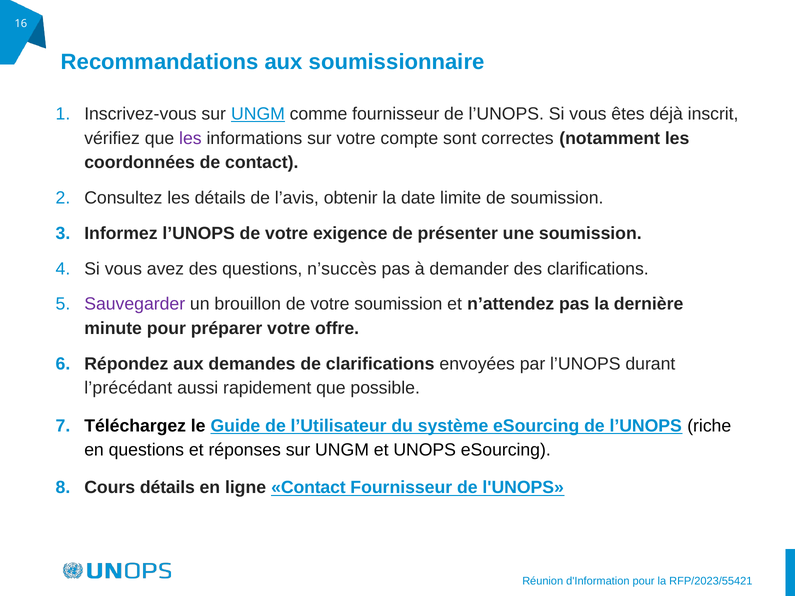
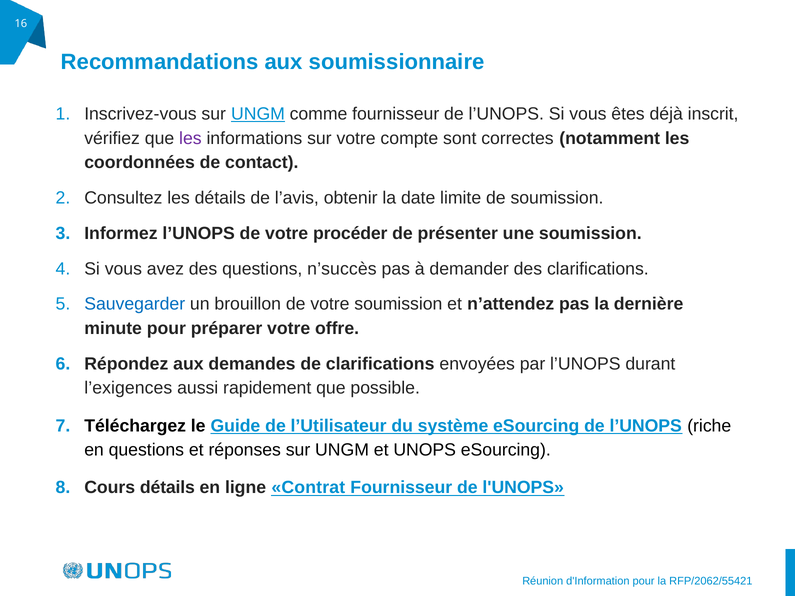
exigence: exigence -> procéder
Sauvegarder colour: purple -> blue
l’précédant: l’précédant -> l’exigences
ligne Contact: Contact -> Contrat
RFP/2023/55421: RFP/2023/55421 -> RFP/2062/55421
